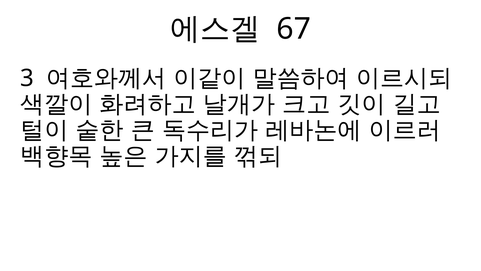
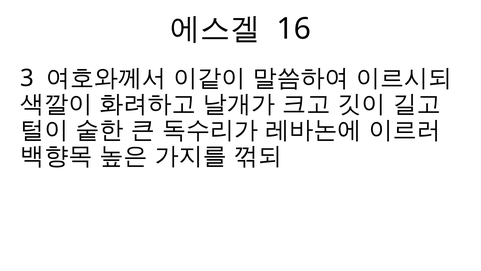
67: 67 -> 16
